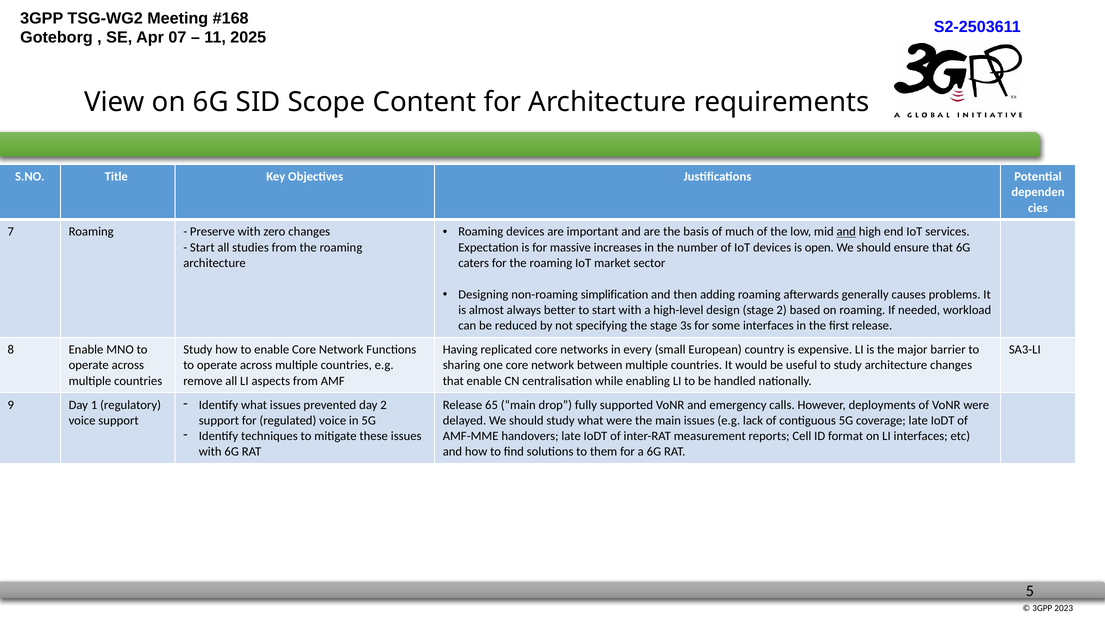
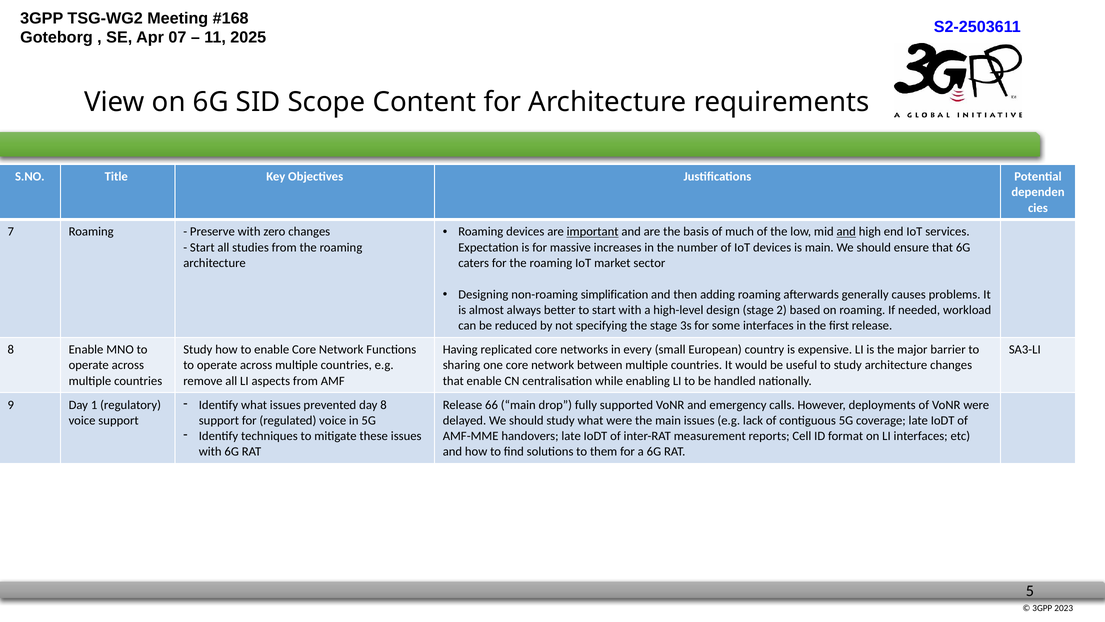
important underline: none -> present
is open: open -> main
day 2: 2 -> 8
65: 65 -> 66
